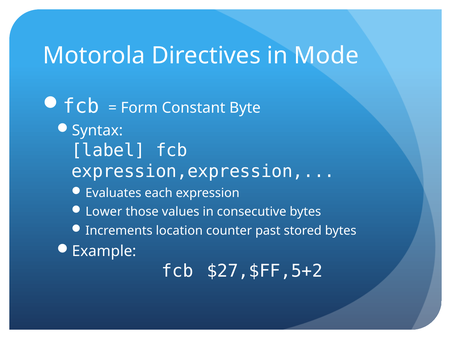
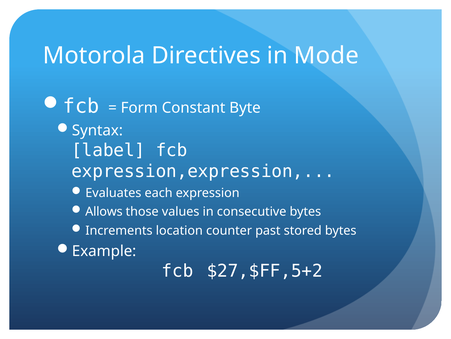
Lower: Lower -> Allows
